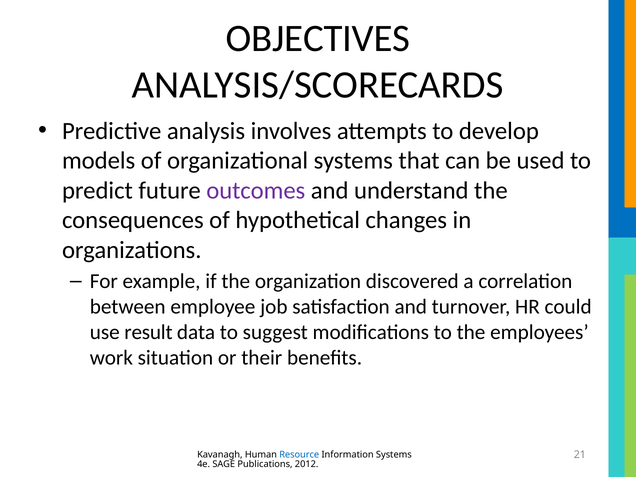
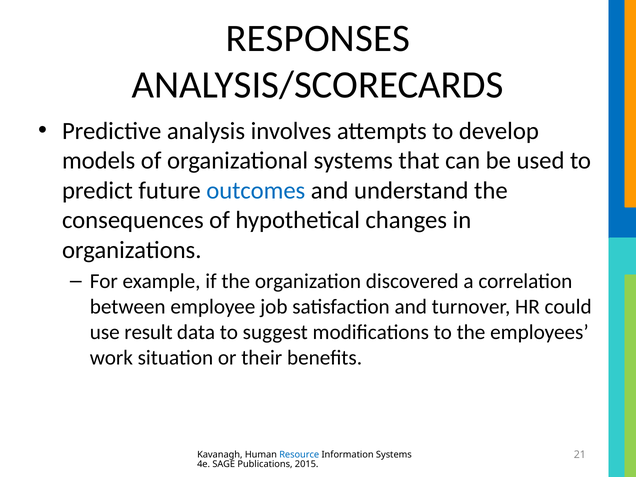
OBJECTIVES: OBJECTIVES -> RESPONSES
outcomes colour: purple -> blue
2012: 2012 -> 2015
